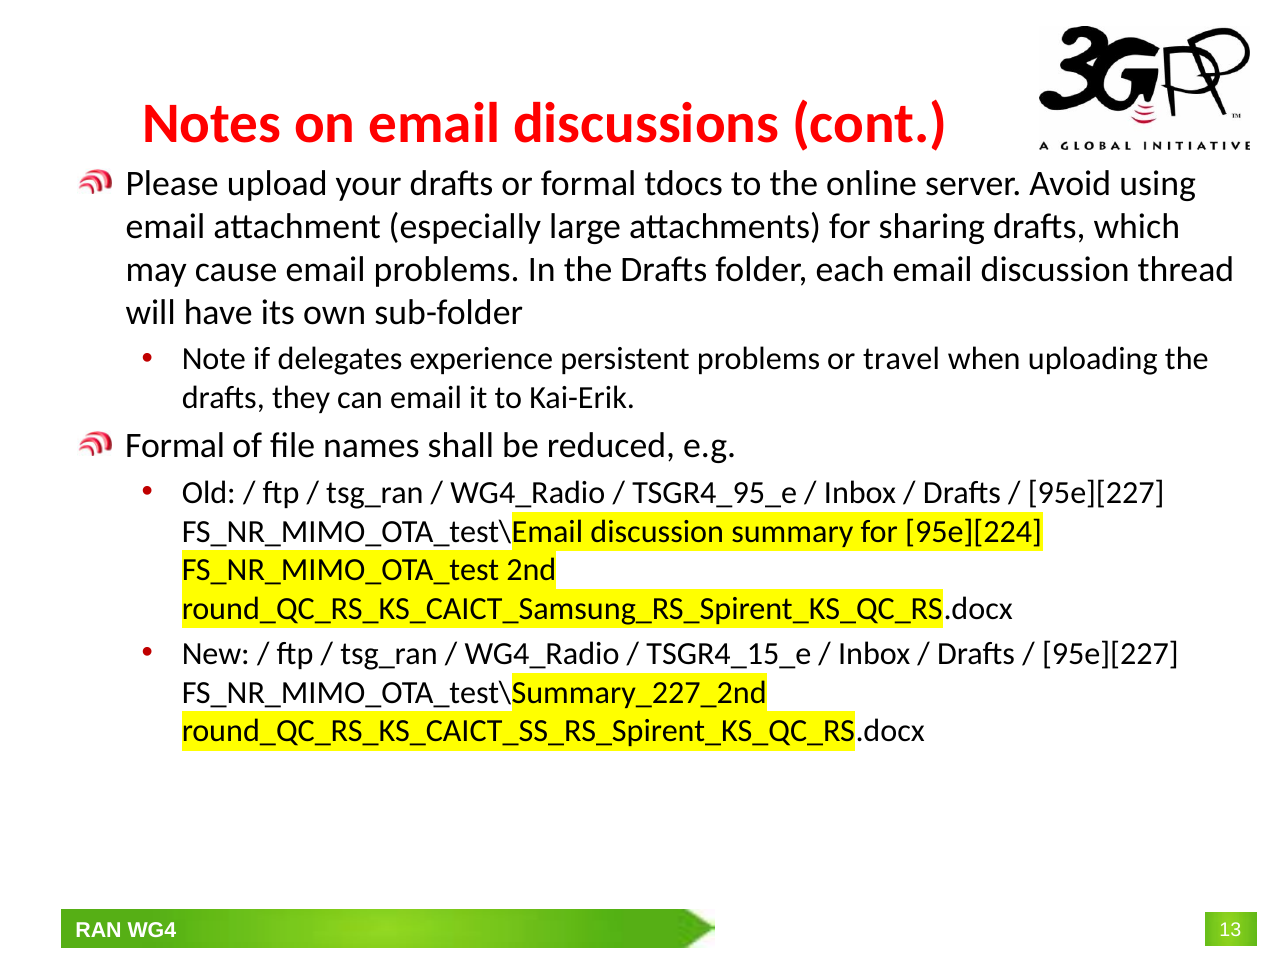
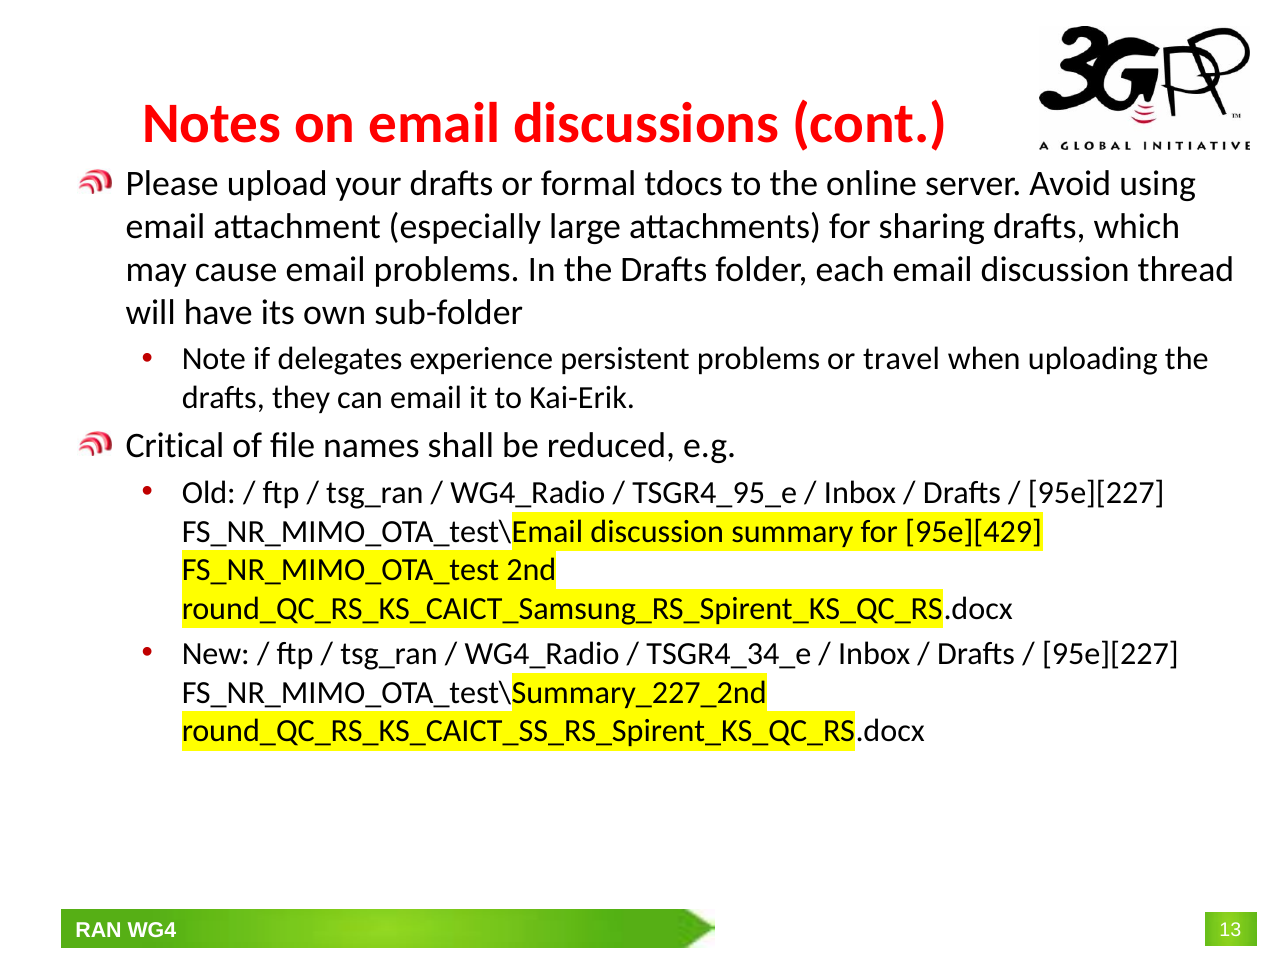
Formal at (175, 446): Formal -> Critical
95e][224: 95e][224 -> 95e][429
TSGR4_15_e: TSGR4_15_e -> TSGR4_34_e
